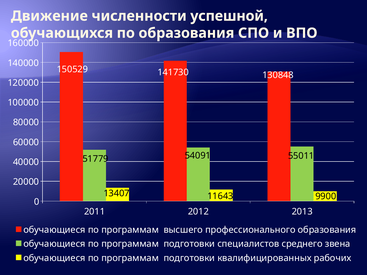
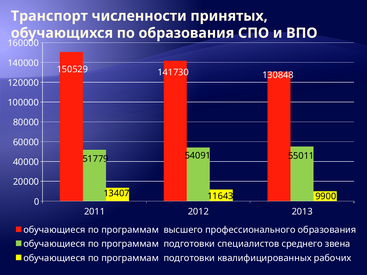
Движение: Движение -> Транспорт
успешной: успешной -> принятых
